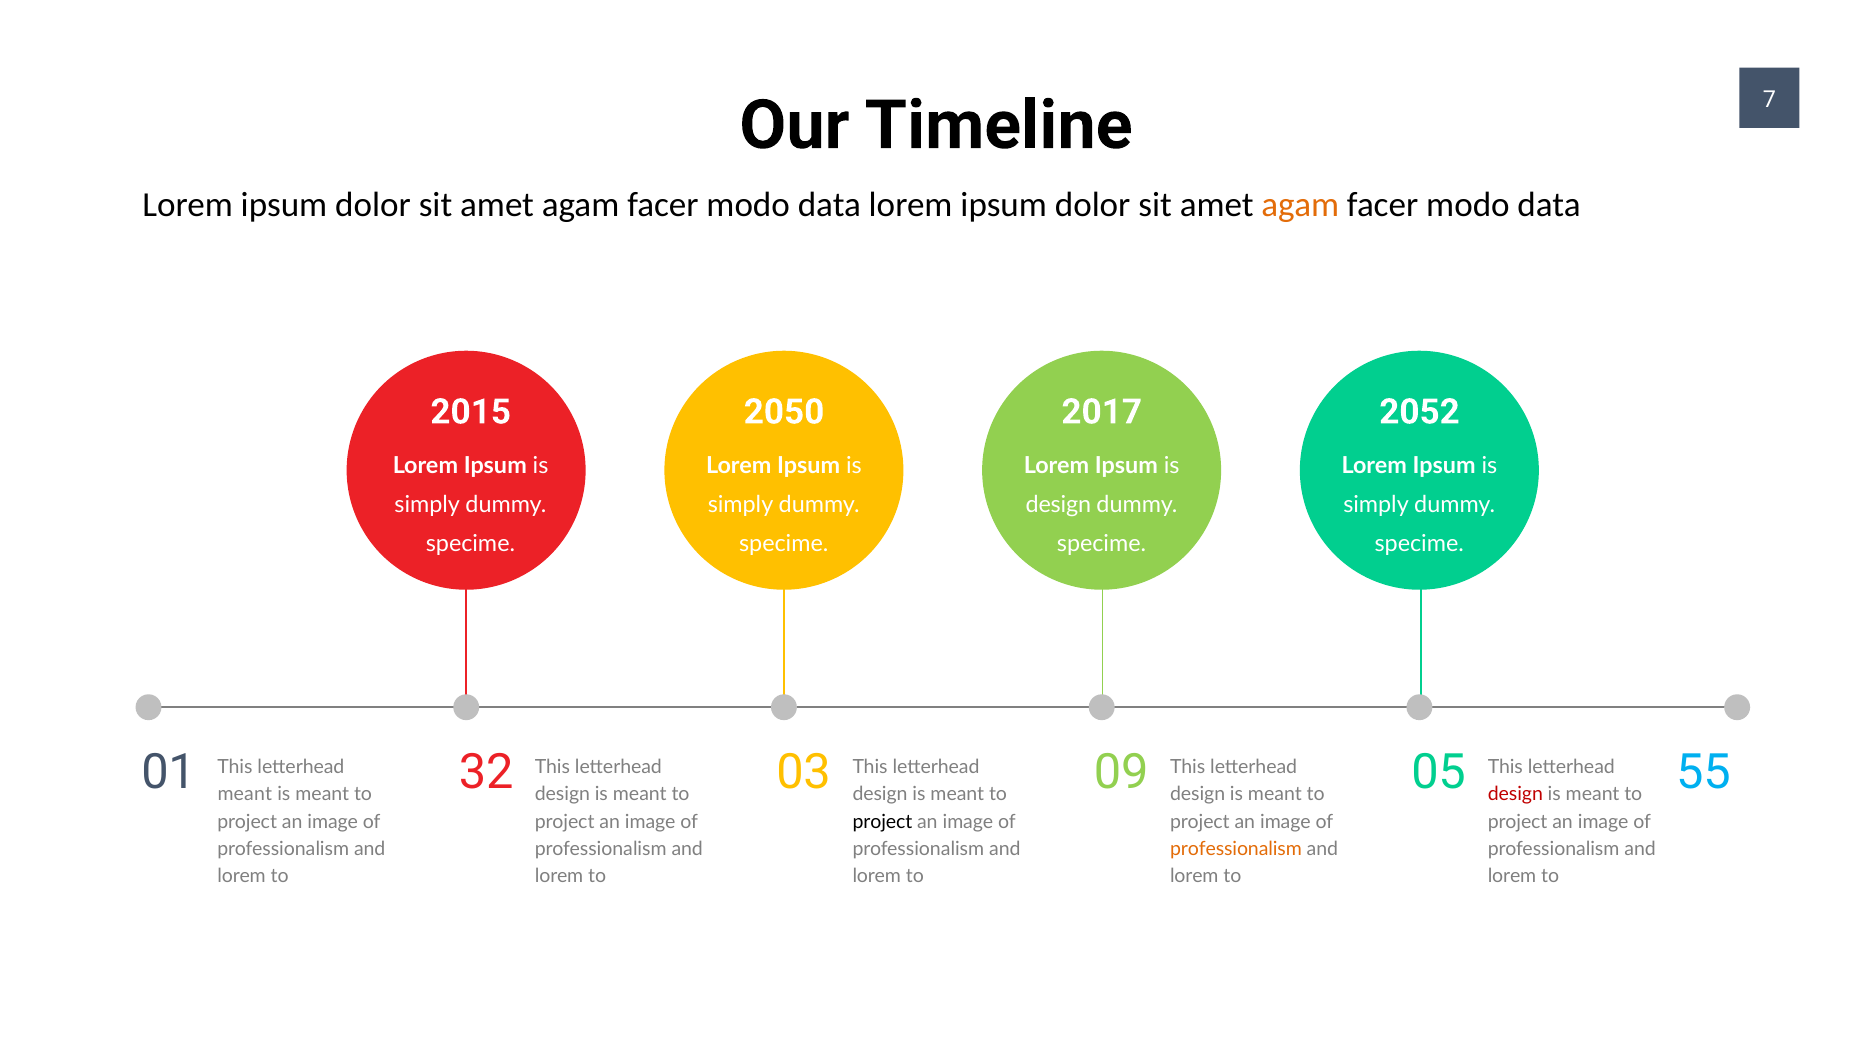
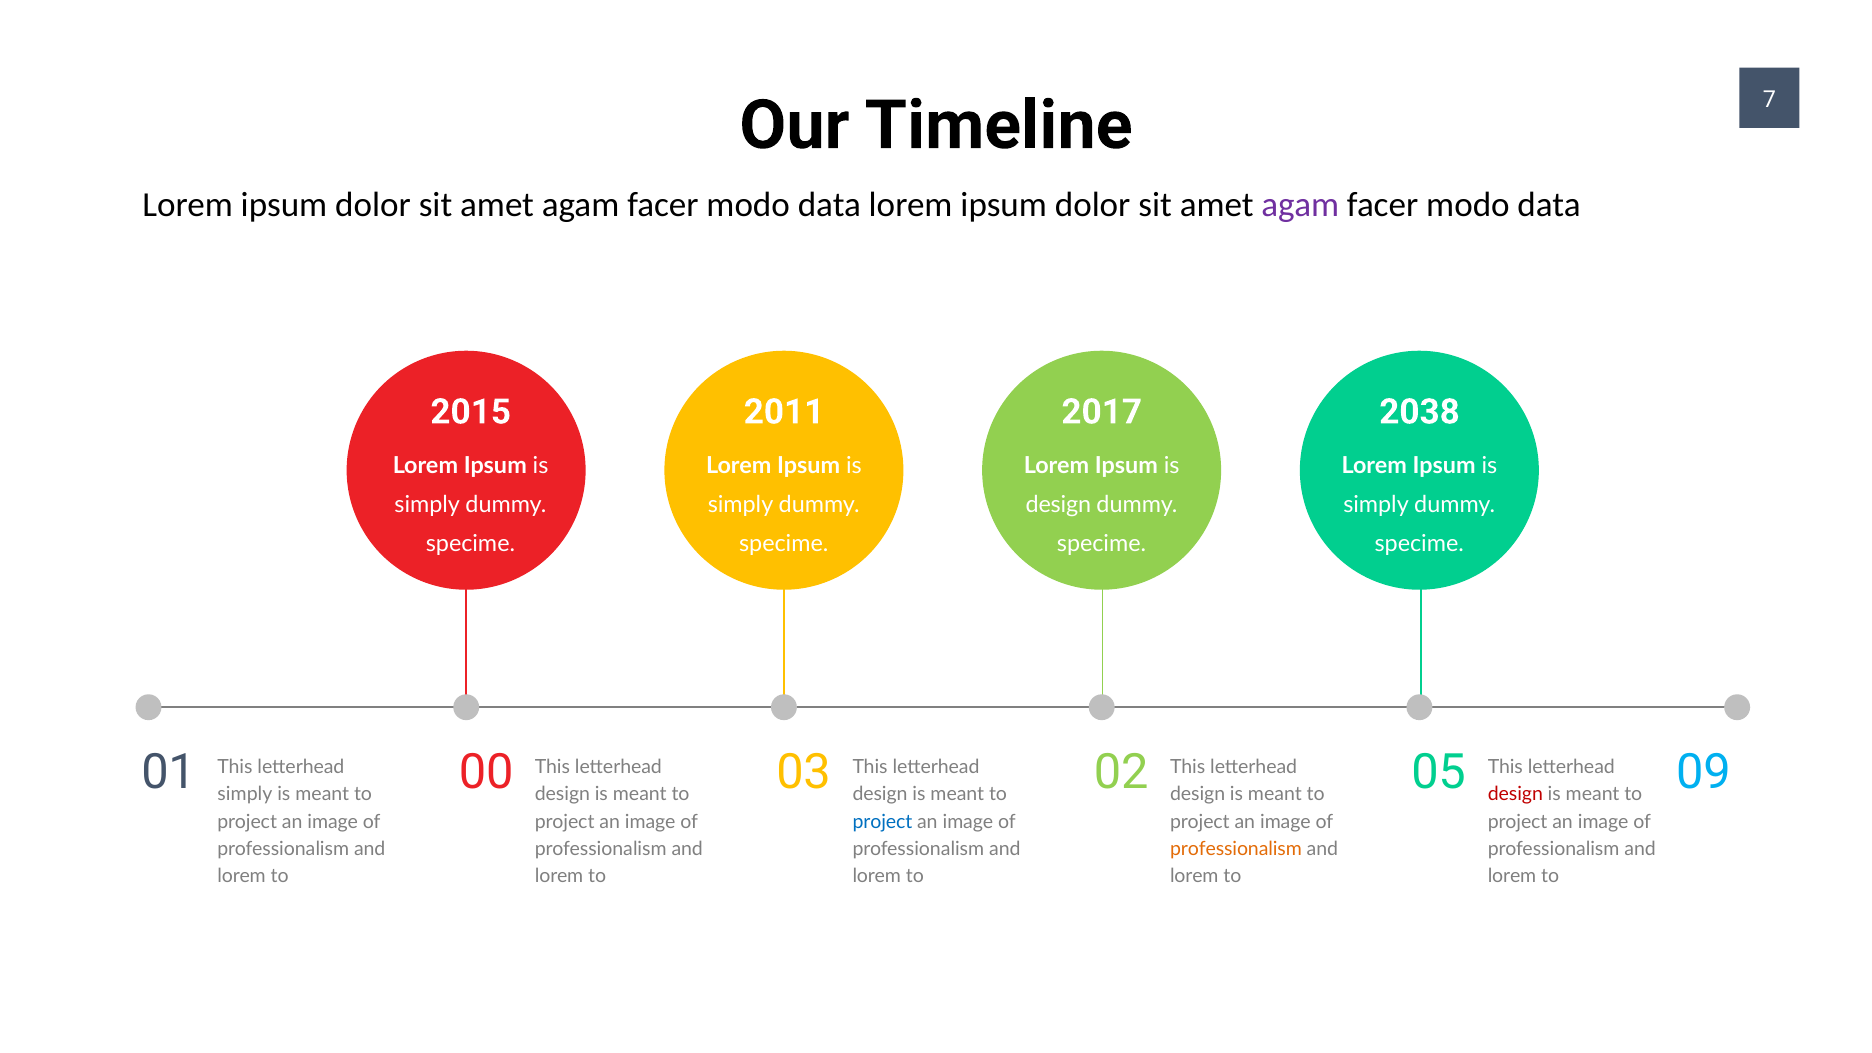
agam at (1300, 205) colour: orange -> purple
2050: 2050 -> 2011
2052: 2052 -> 2038
32: 32 -> 00
09: 09 -> 02
55: 55 -> 09
meant at (245, 794): meant -> simply
project at (882, 822) colour: black -> blue
